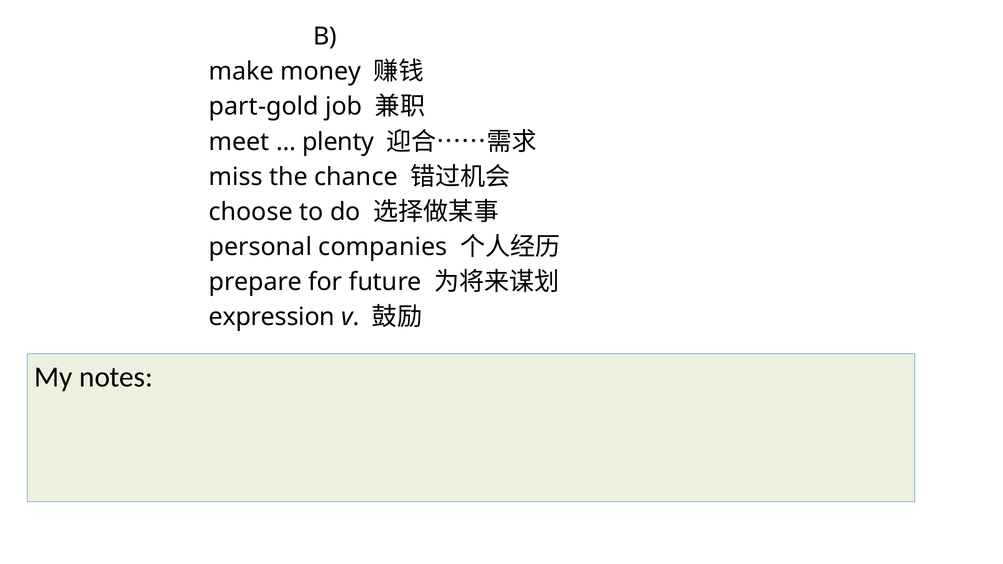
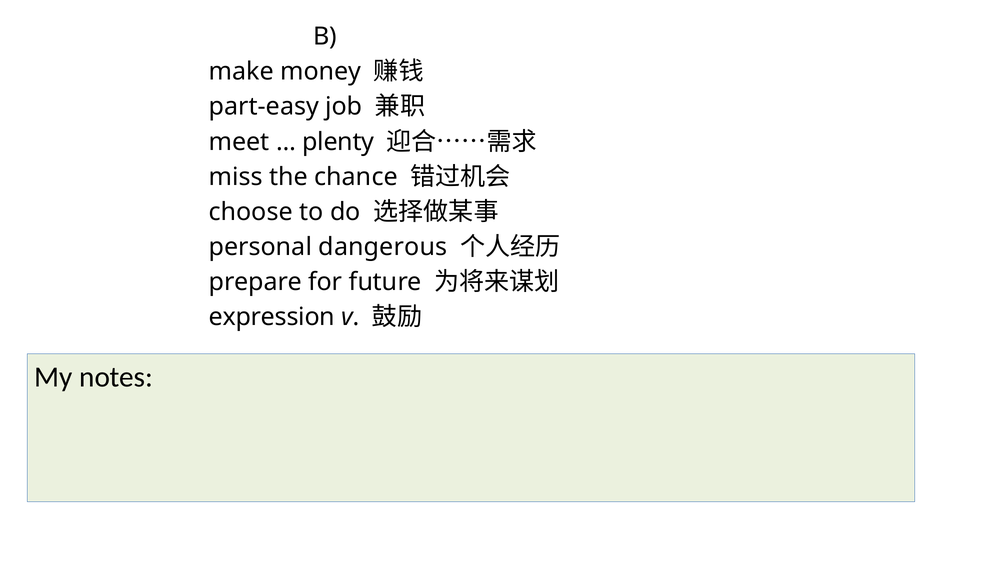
part-gold: part-gold -> part-easy
companies: companies -> dangerous
